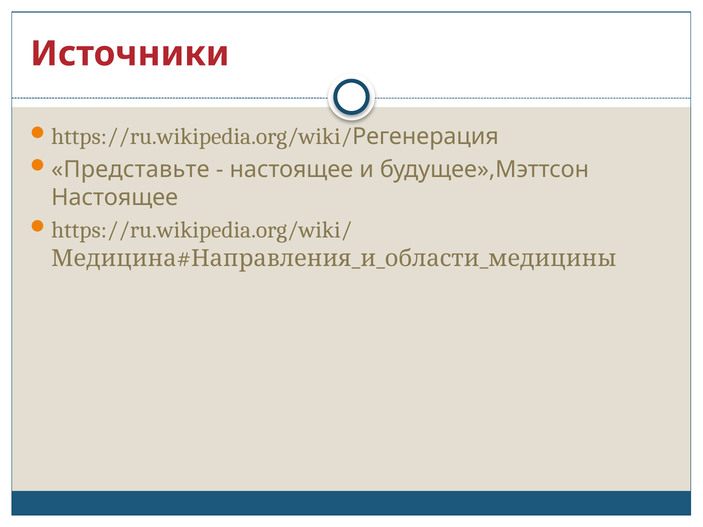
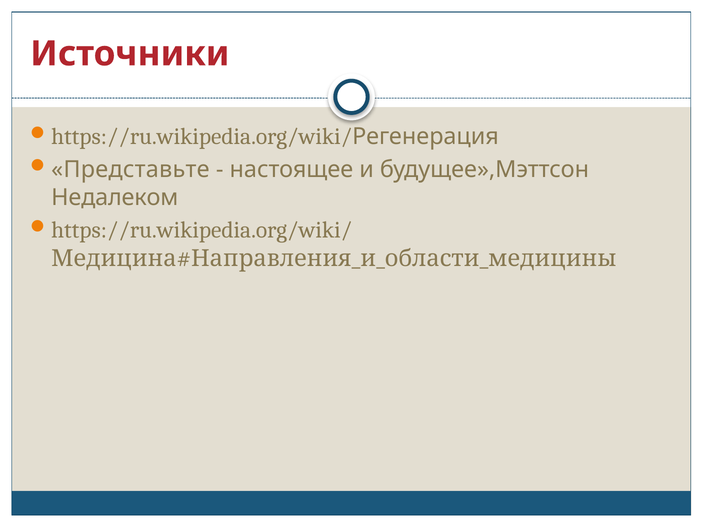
Настоящее at (115, 197): Настоящее -> Недалеком
